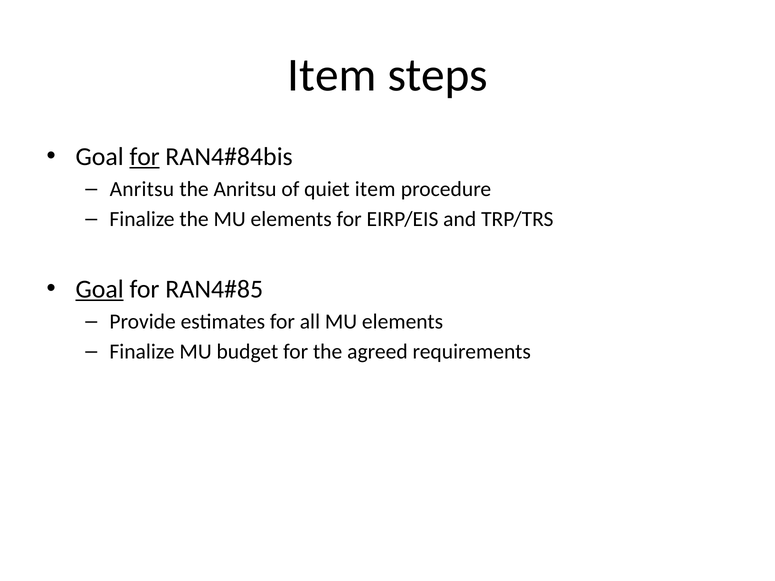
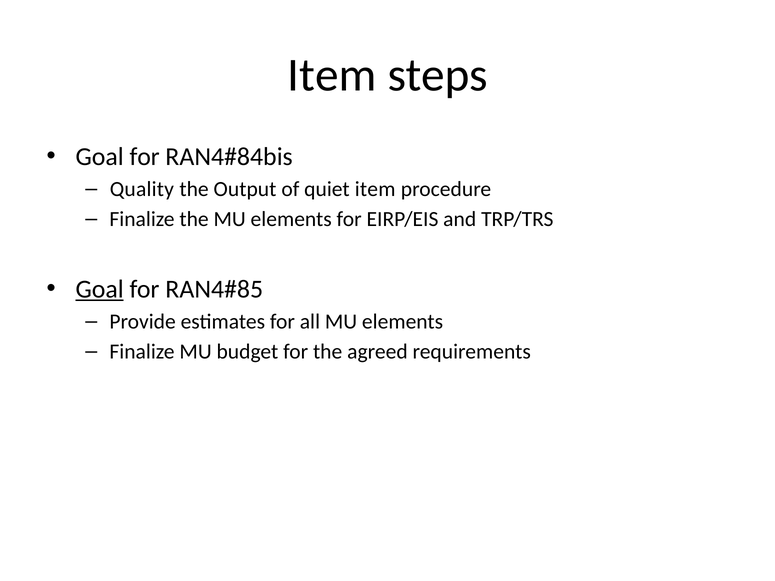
for at (145, 157) underline: present -> none
Anritsu at (142, 189): Anritsu -> Quality
the Anritsu: Anritsu -> Output
